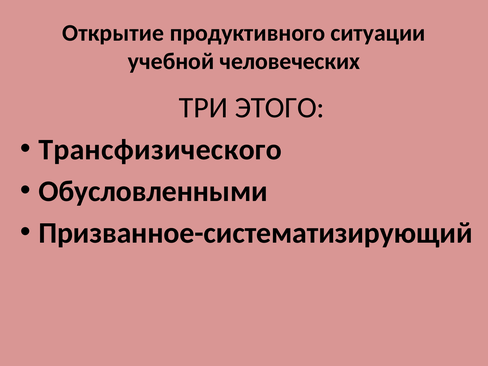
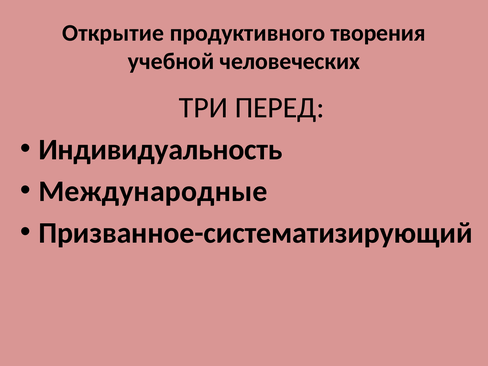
ситуации: ситуации -> творения
ЭТОГО: ЭТОГО -> ПЕРЕД
Трансфизического: Трансфизического -> Индивидуальность
Обусловленными: Обусловленными -> Международные
